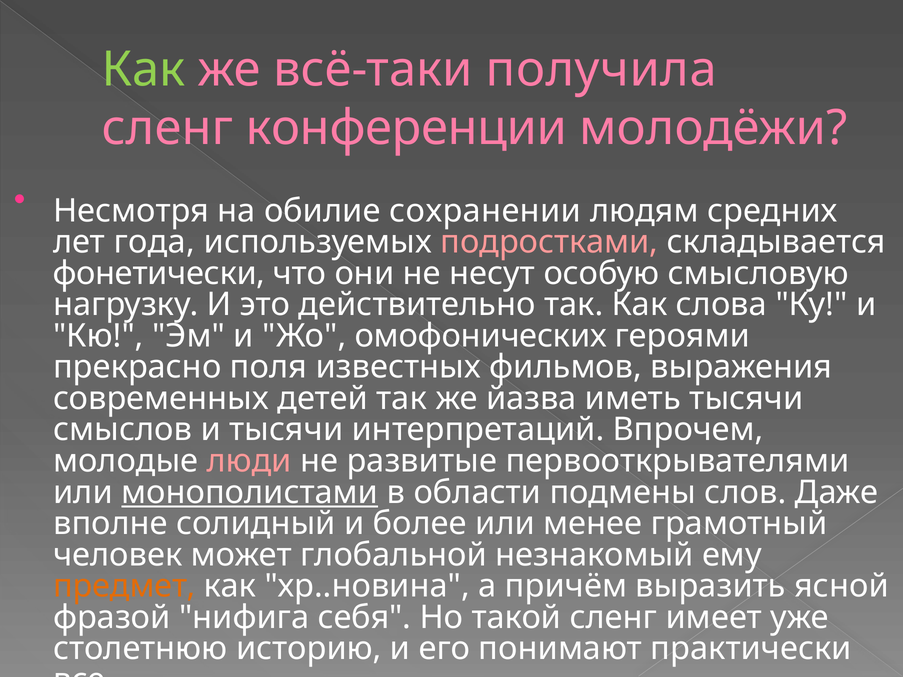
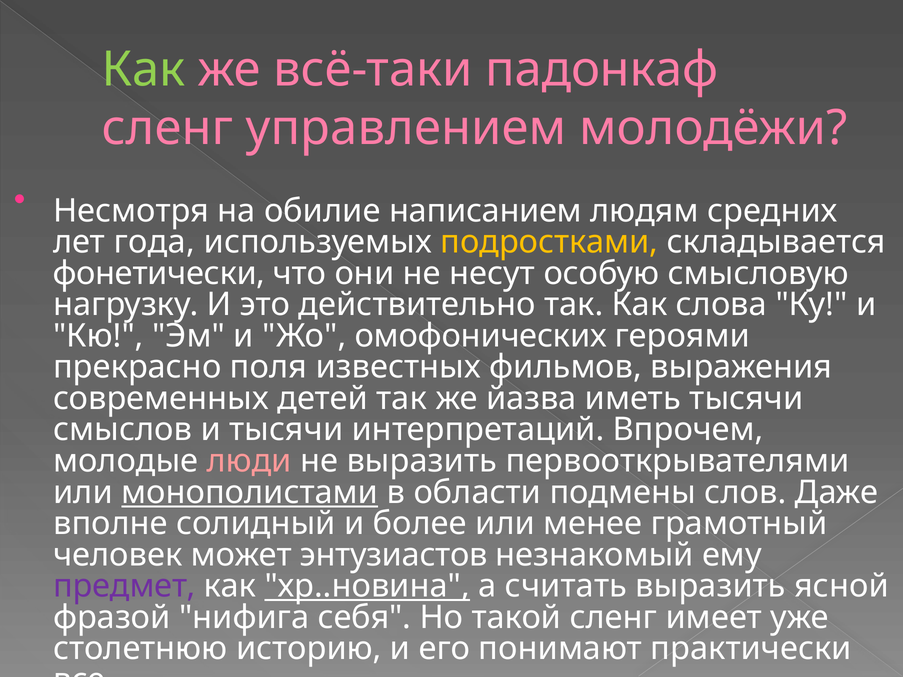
получила: получила -> падонкаф
конференции: конференции -> управлением
сохранении: сохранении -> написанием
подростками colour: pink -> yellow
не развитые: развитые -> выразить
глобальной: глобальной -> энтузиастов
предмет colour: orange -> purple
хр..новина underline: none -> present
причём: причём -> считать
